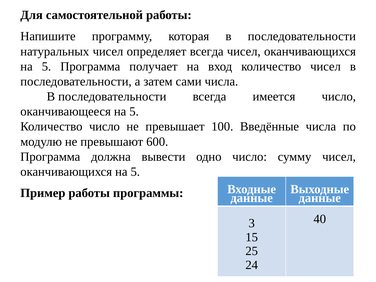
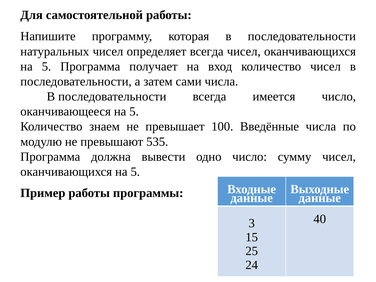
Количество число: число -> знаем
600: 600 -> 535
